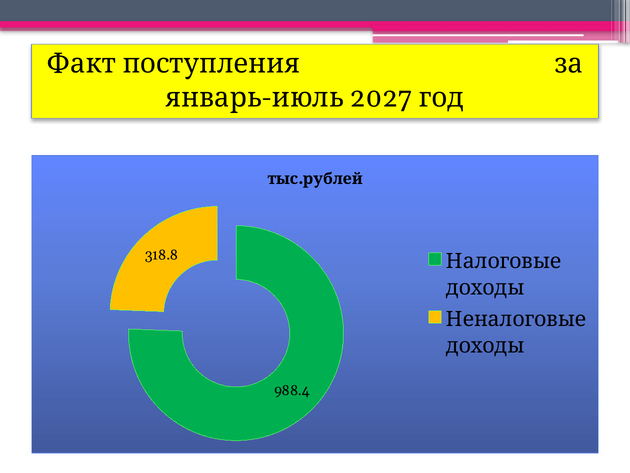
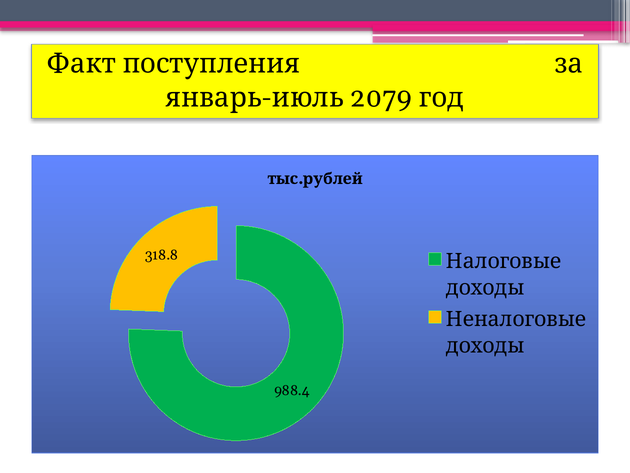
2027: 2027 -> 2079
